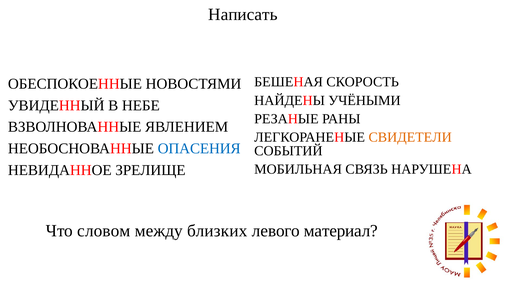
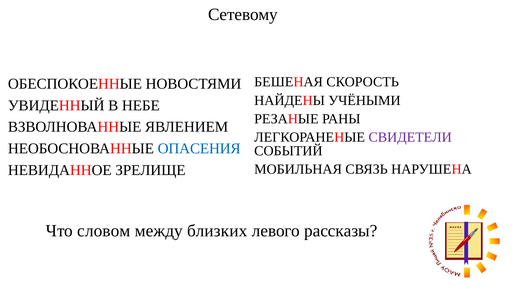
Написать: Написать -> Сетевому
СВИДЕТЕЛИ colour: orange -> purple
материал: материал -> рассказы
